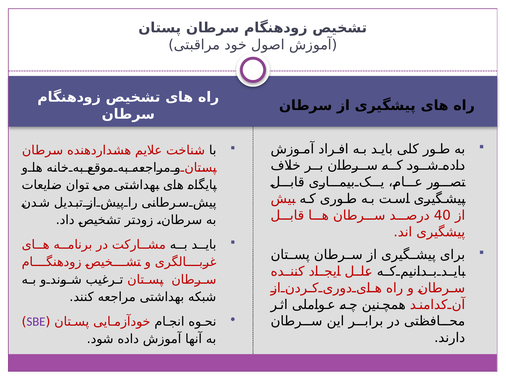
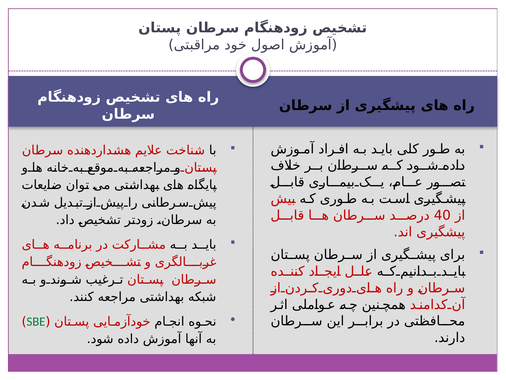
SBE colour: purple -> green
